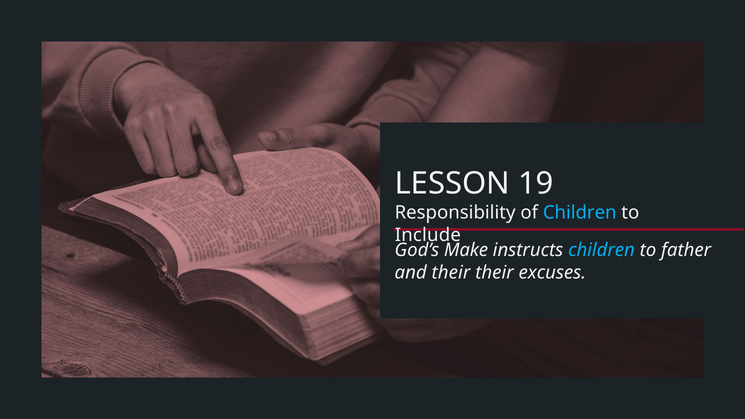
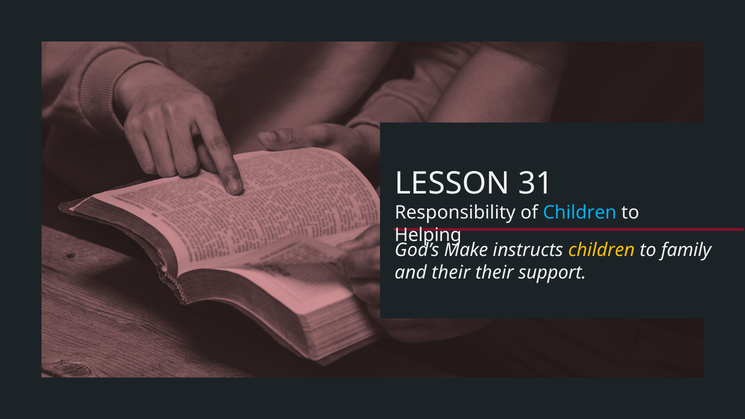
19: 19 -> 31
Include: Include -> Helping
children at (601, 250) colour: light blue -> yellow
father: father -> family
excuses: excuses -> support
